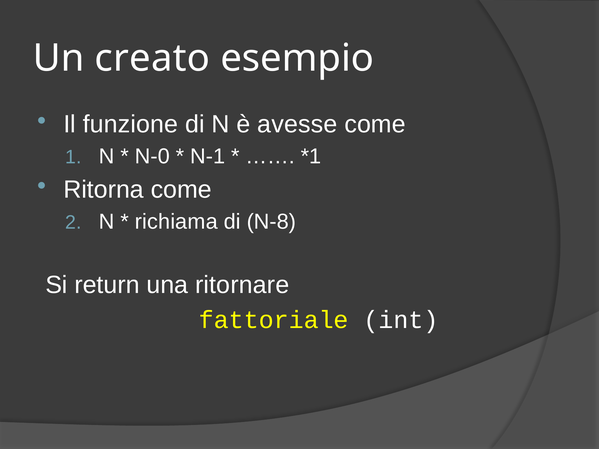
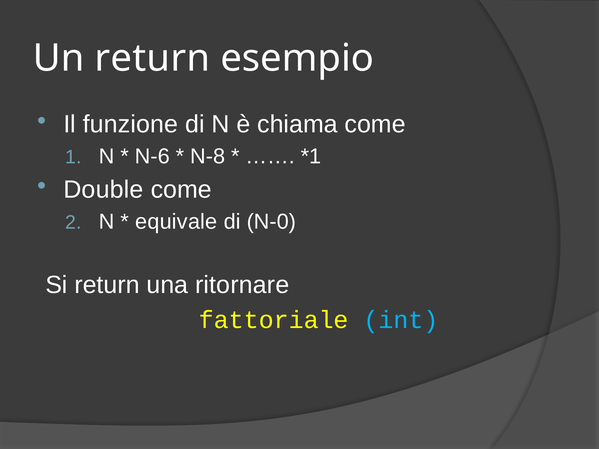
Un creato: creato -> return
avesse: avesse -> chiama
N-0: N-0 -> N-6
N-1: N-1 -> N-8
Ritorna: Ritorna -> Double
richiama: richiama -> equivale
N-8: N-8 -> N-0
int colour: white -> light blue
